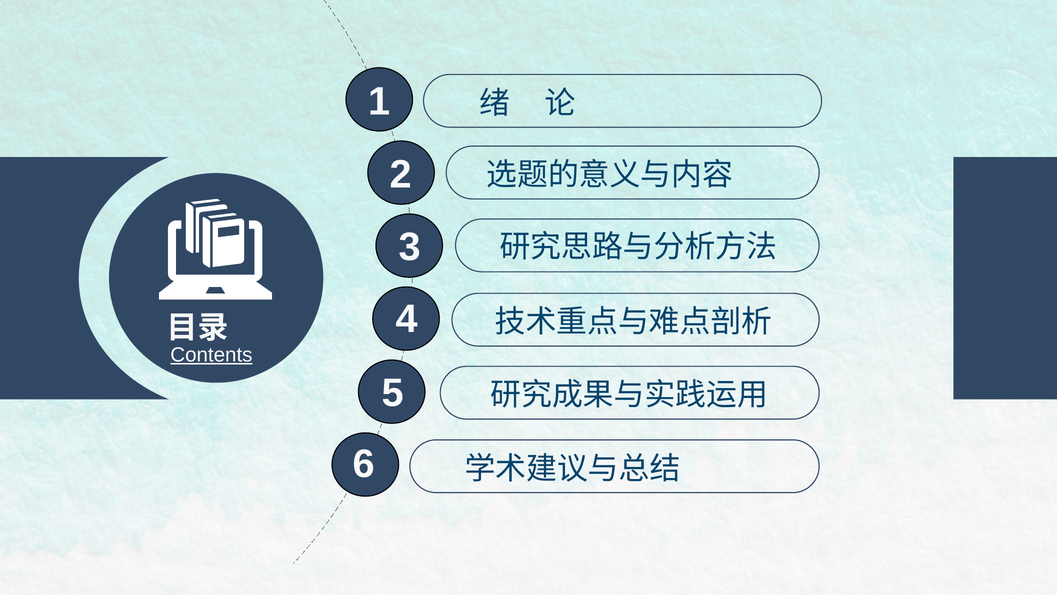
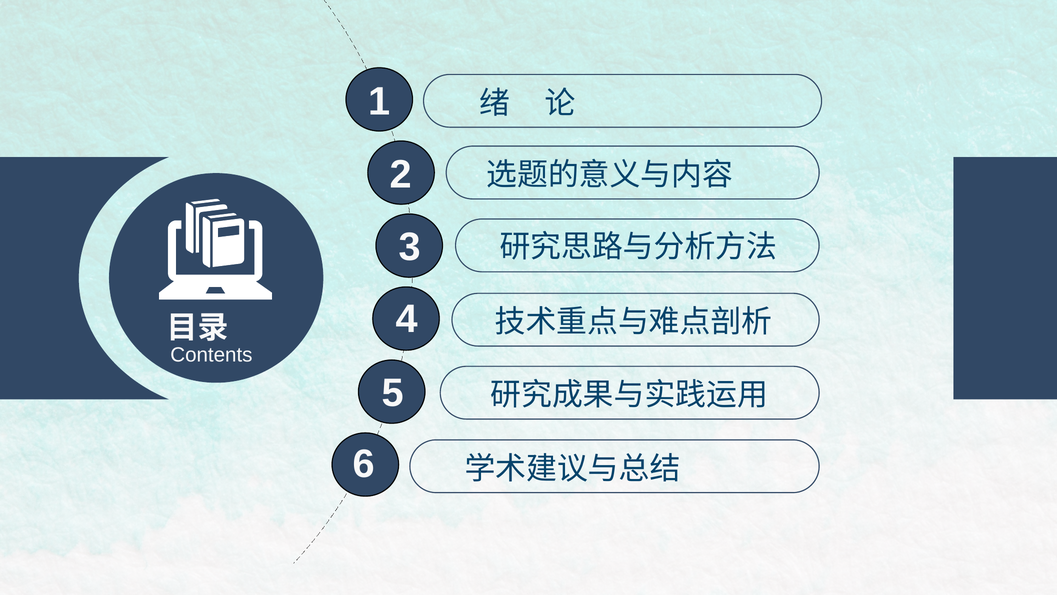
Contents underline: present -> none
